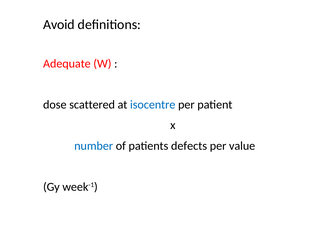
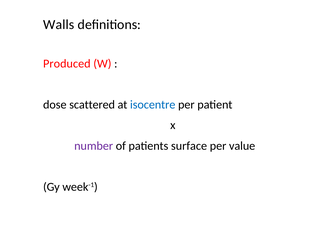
Avoid: Avoid -> Walls
Adequate: Adequate -> Produced
number colour: blue -> purple
defects: defects -> surface
